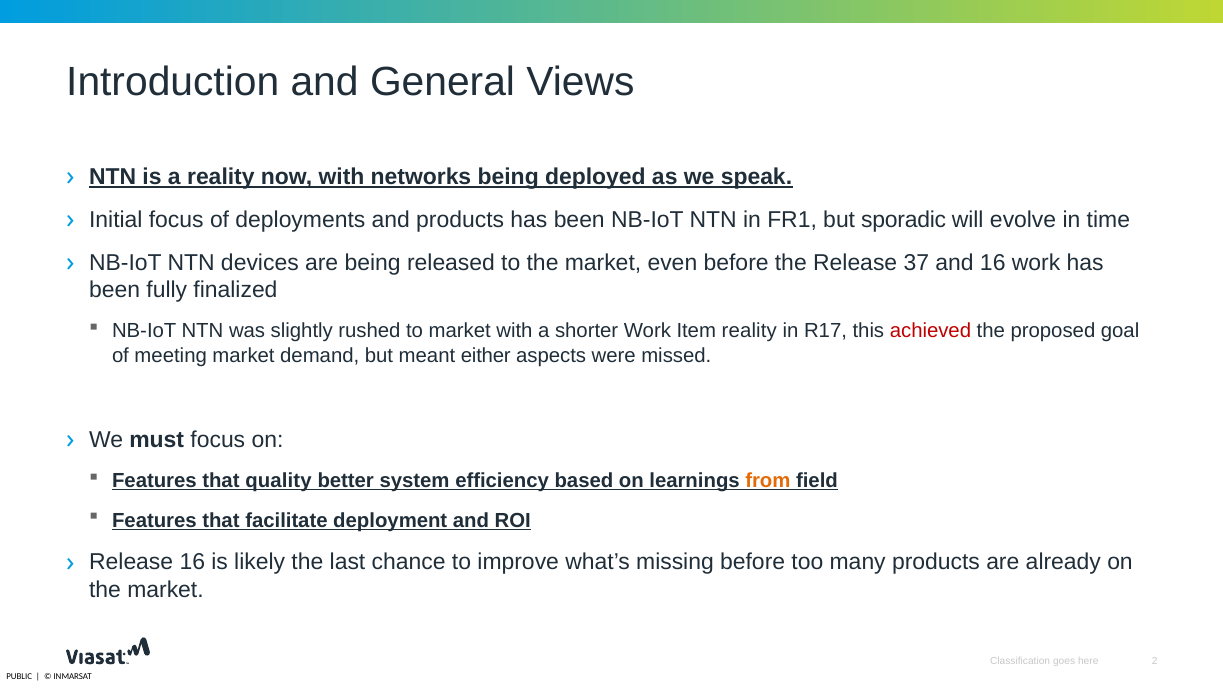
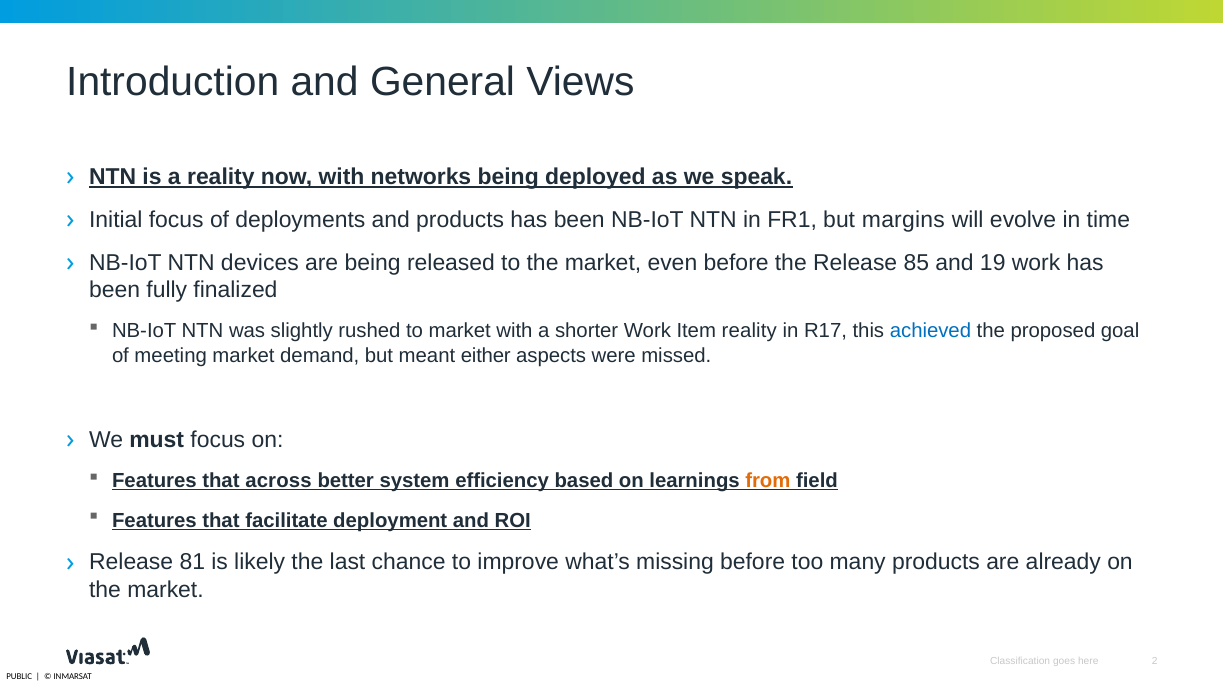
sporadic: sporadic -> margins
37: 37 -> 85
and 16: 16 -> 19
achieved colour: red -> blue
quality: quality -> across
Release 16: 16 -> 81
